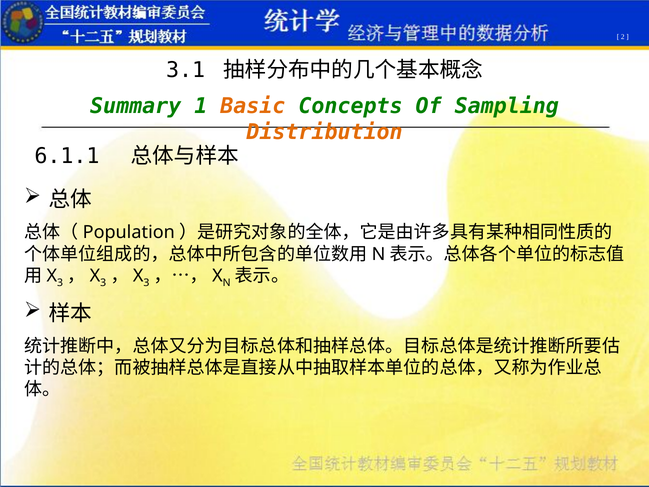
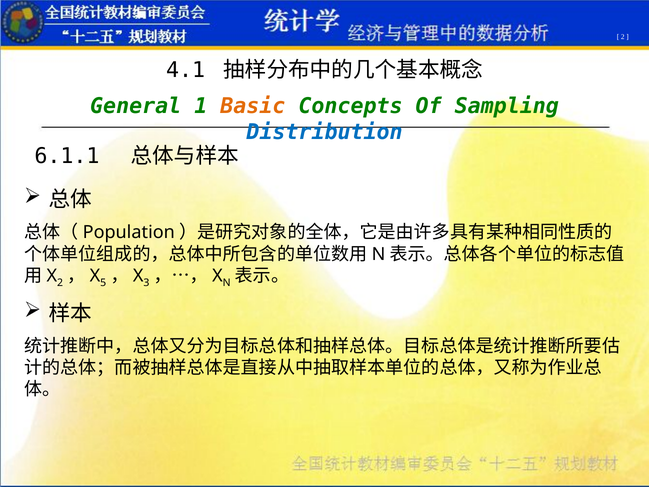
3.1: 3.1 -> 4.1
Summary: Summary -> General
Distribution colour: orange -> blue
3 at (60, 283): 3 -> 2
3 at (103, 283): 3 -> 5
